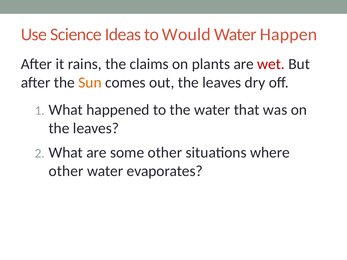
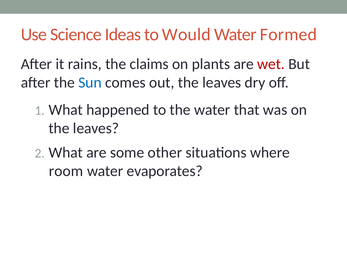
Happen: Happen -> Formed
Sun colour: orange -> blue
other at (66, 171): other -> room
